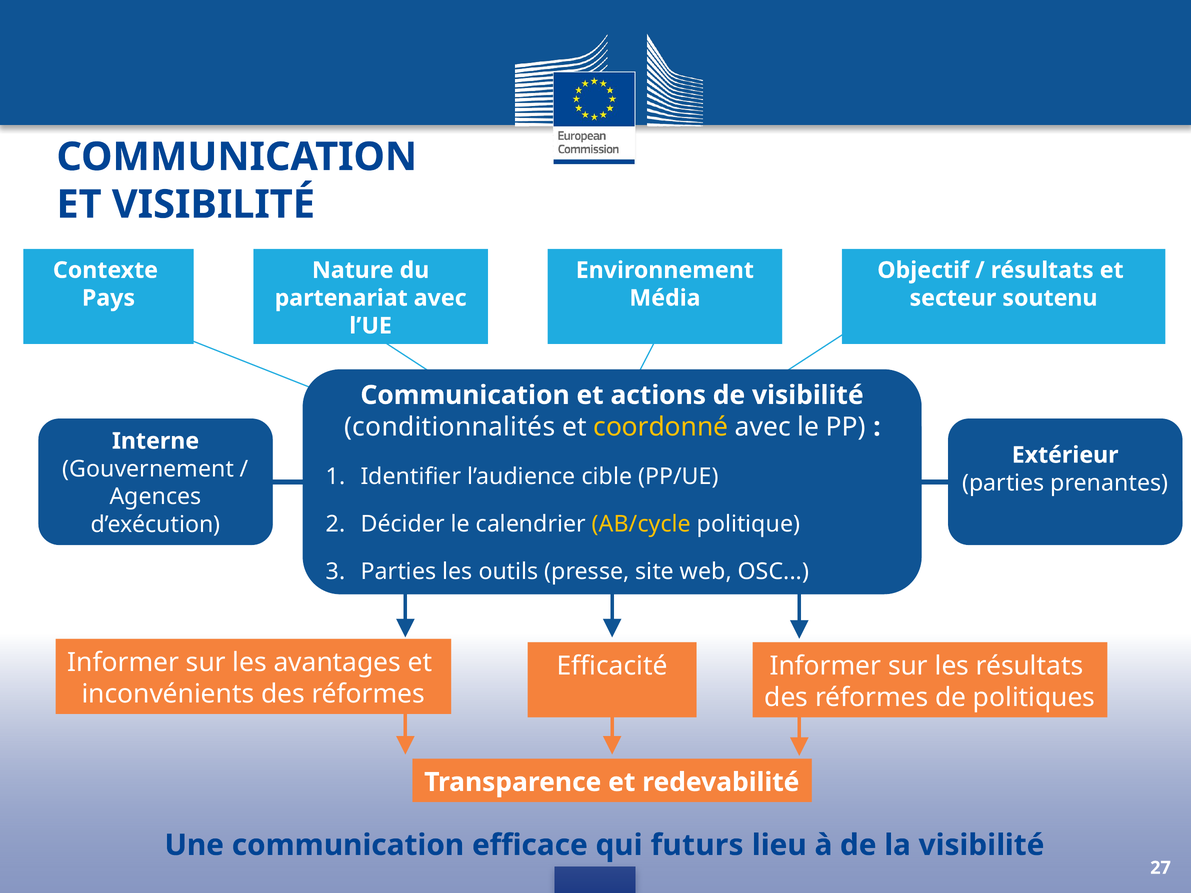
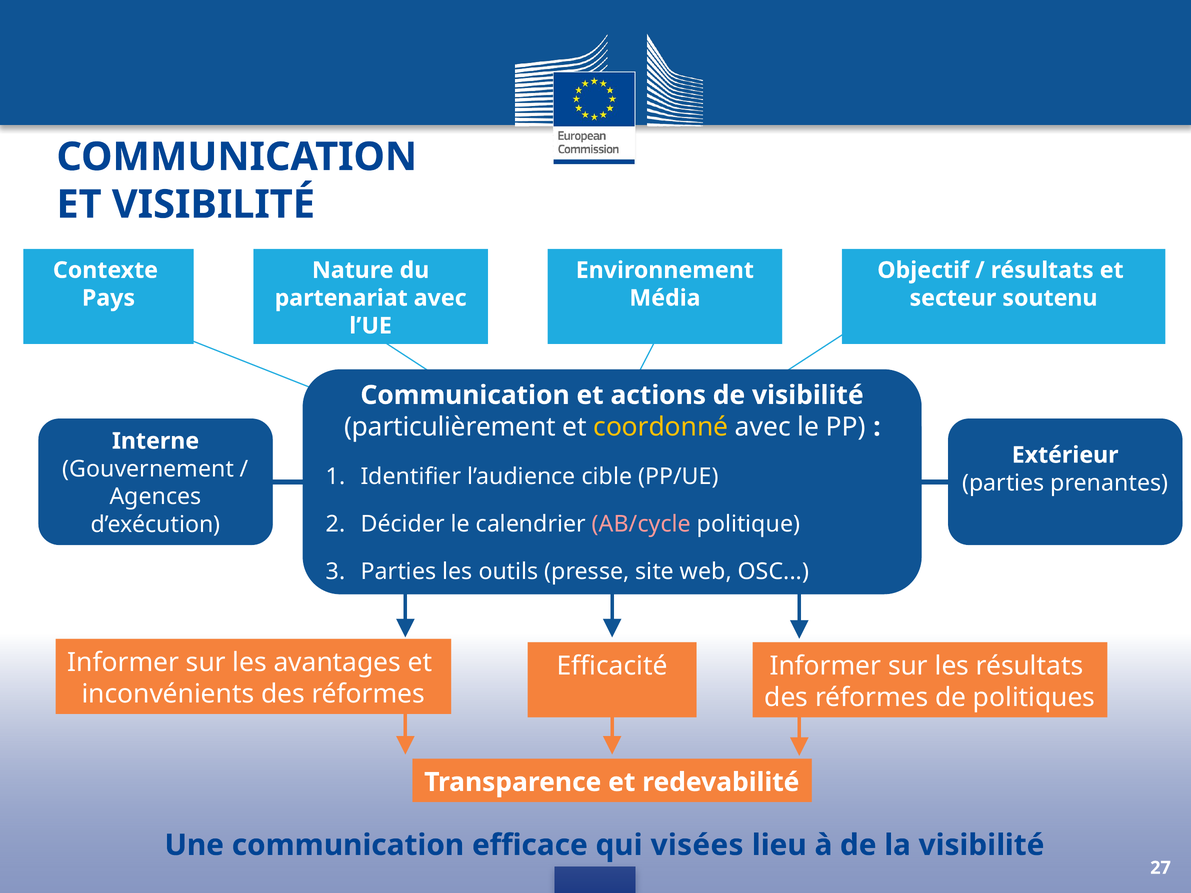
conditionnalités: conditionnalités -> particulièrement
AB/cycle colour: yellow -> pink
futurs: futurs -> visées
